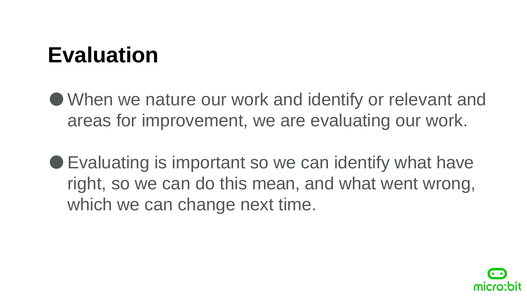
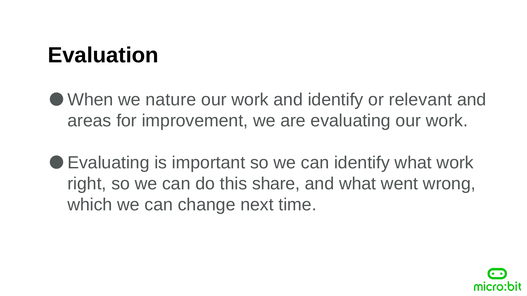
what have: have -> work
mean: mean -> share
